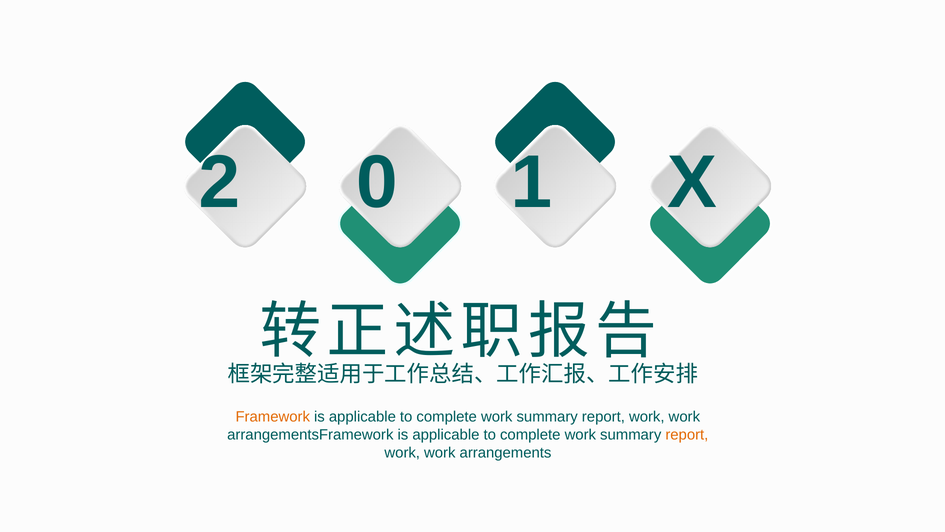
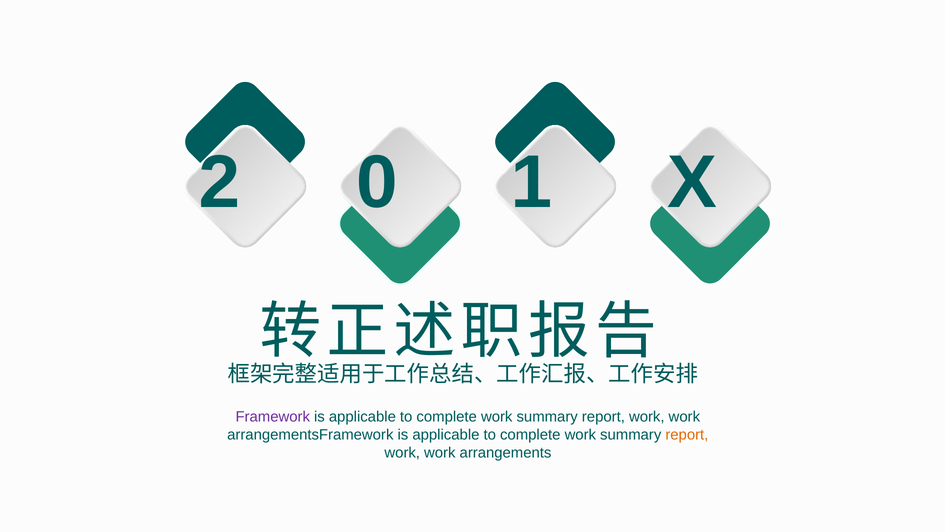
Framework colour: orange -> purple
